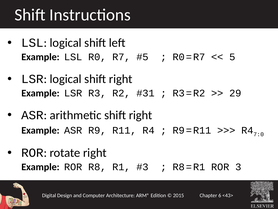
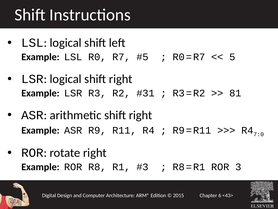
29: 29 -> 81
